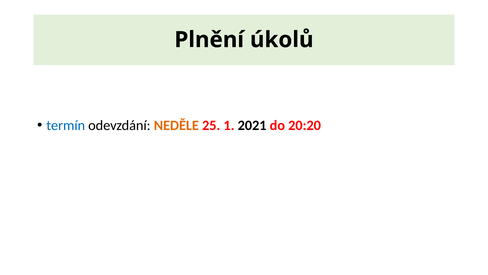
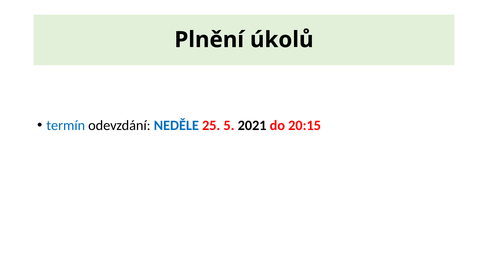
NEDĚLE colour: orange -> blue
1: 1 -> 5
20:20: 20:20 -> 20:15
